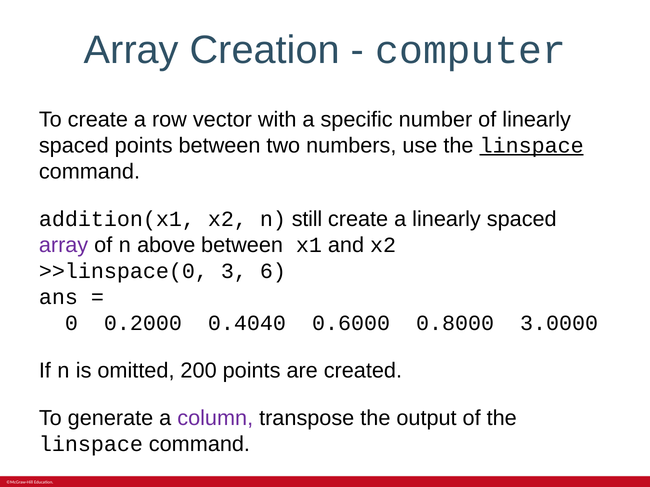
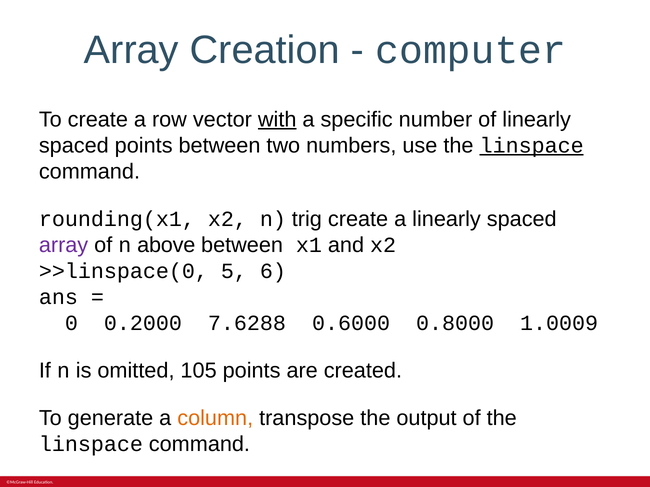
with underline: none -> present
addition(x1: addition(x1 -> rounding(x1
still: still -> trig
3: 3 -> 5
0.4040: 0.4040 -> 7.6288
3.0000: 3.0000 -> 1.0009
200: 200 -> 105
column colour: purple -> orange
